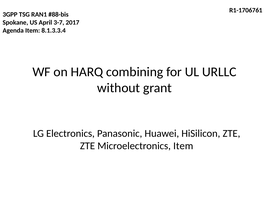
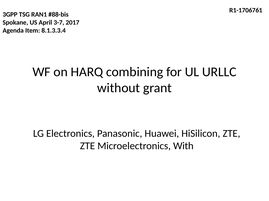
Microelectronics Item: Item -> With
